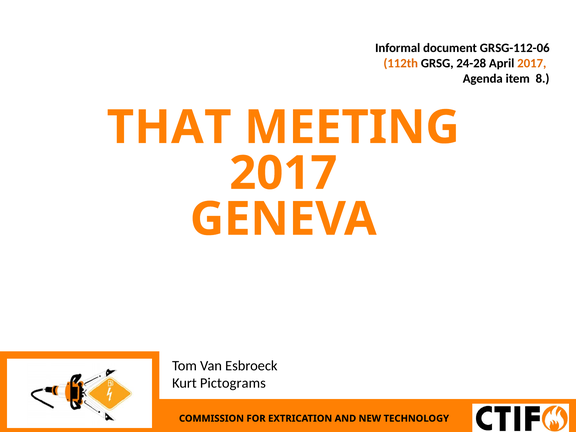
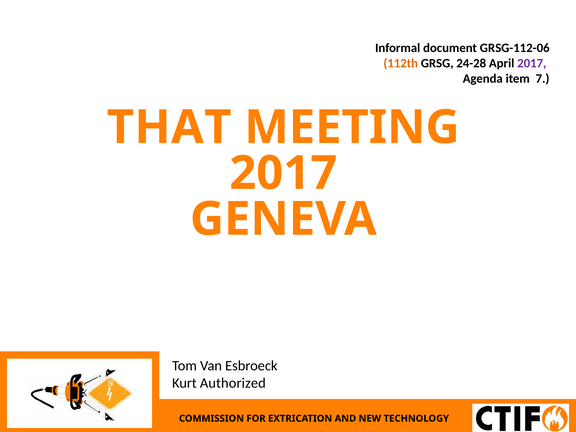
2017 at (532, 63) colour: orange -> purple
8: 8 -> 7
Pictograms: Pictograms -> Authorized
